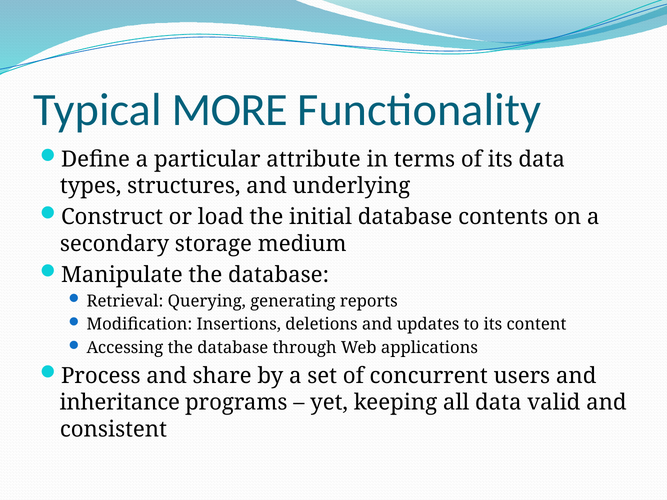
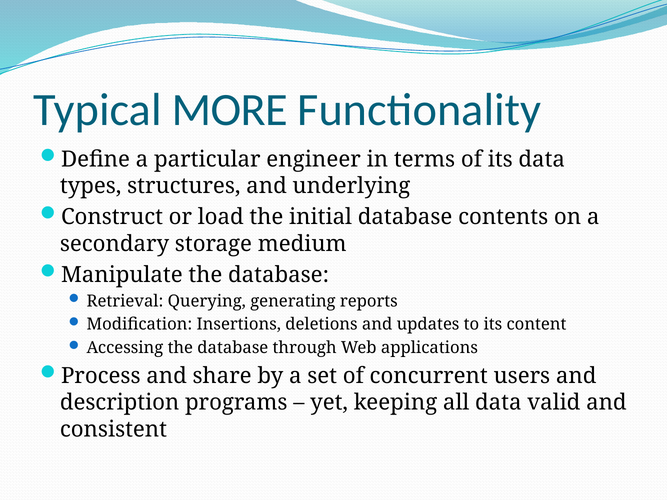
attribute: attribute -> engineer
inheritance: inheritance -> description
